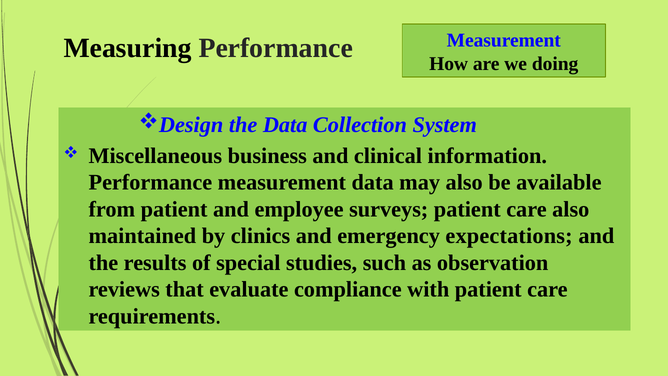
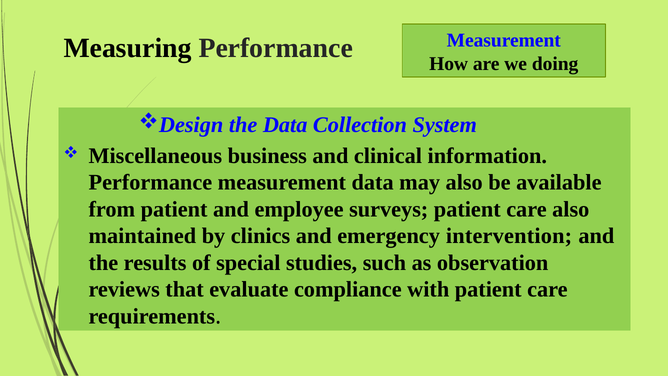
expectations: expectations -> intervention
